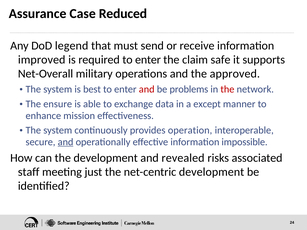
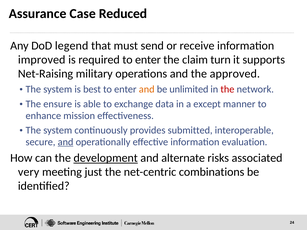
safe: safe -> turn
Net-Overall: Net-Overall -> Net-Raising
and at (147, 89) colour: red -> orange
problems: problems -> unlimited
operation: operation -> submitted
impossible: impossible -> evaluation
development at (106, 158) underline: none -> present
revealed: revealed -> alternate
staff: staff -> very
net-centric development: development -> combinations
